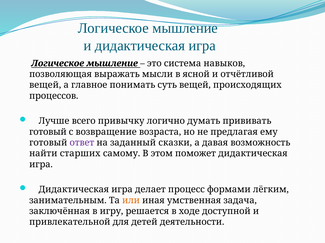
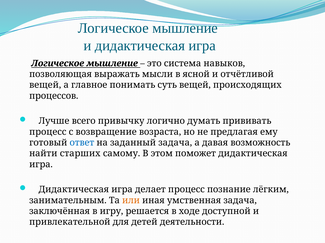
готовый at (48, 132): готовый -> процесс
ответ colour: purple -> blue
заданный сказки: сказки -> задача
формами: формами -> познание
